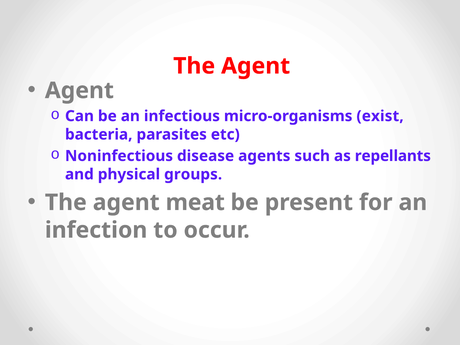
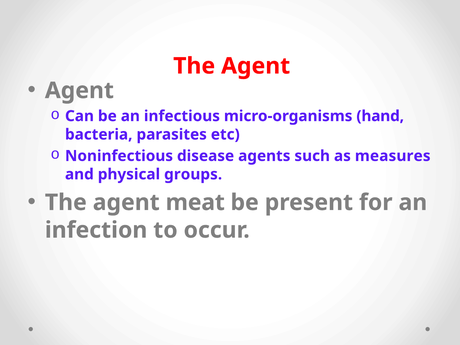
exist: exist -> hand
repellants: repellants -> measures
